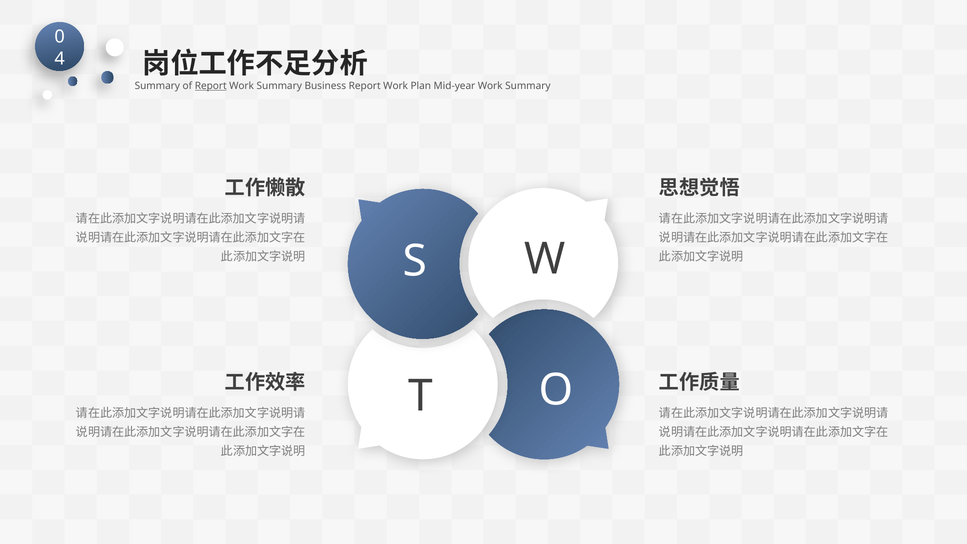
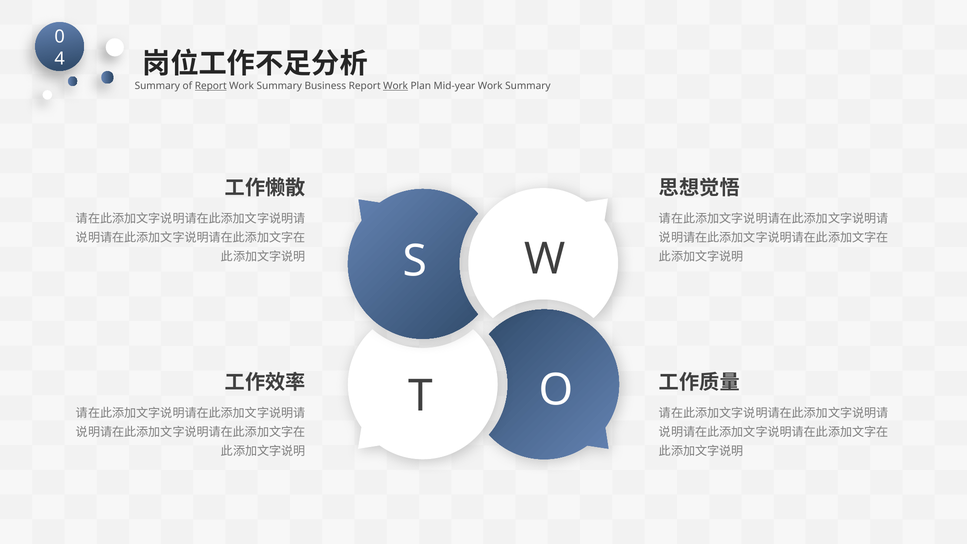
Work at (396, 86) underline: none -> present
